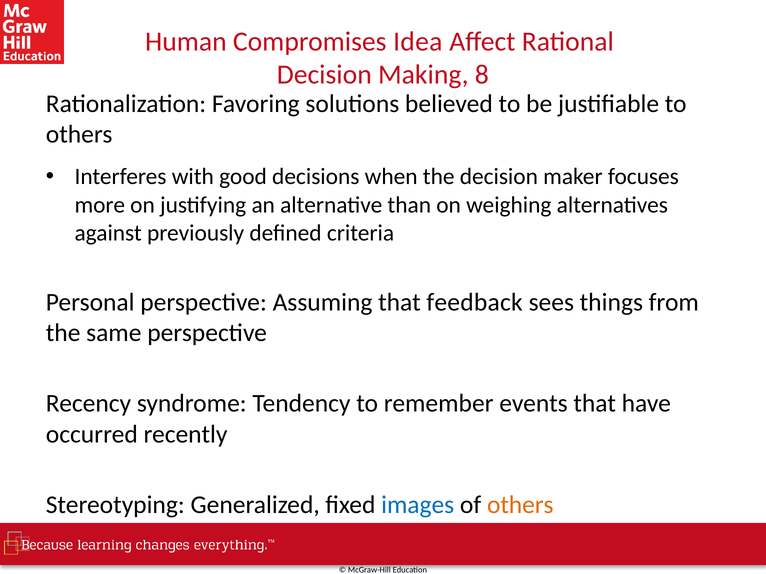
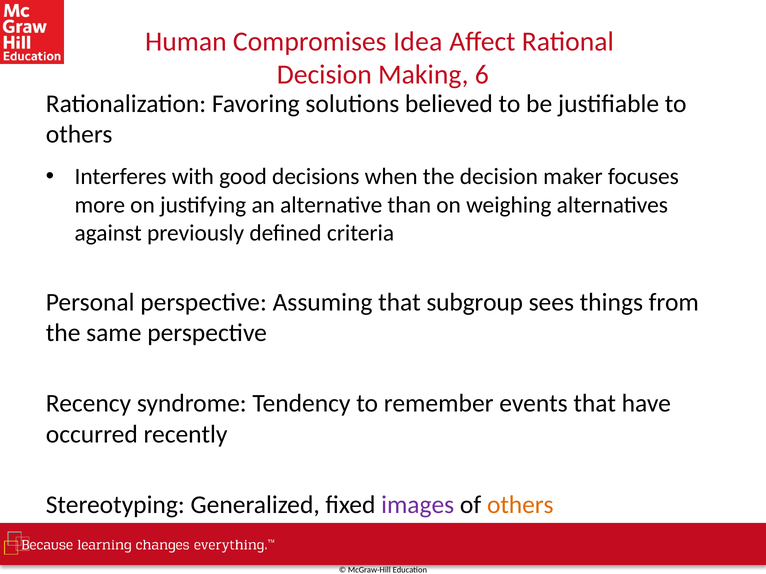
8: 8 -> 6
feedback: feedback -> subgroup
images colour: blue -> purple
